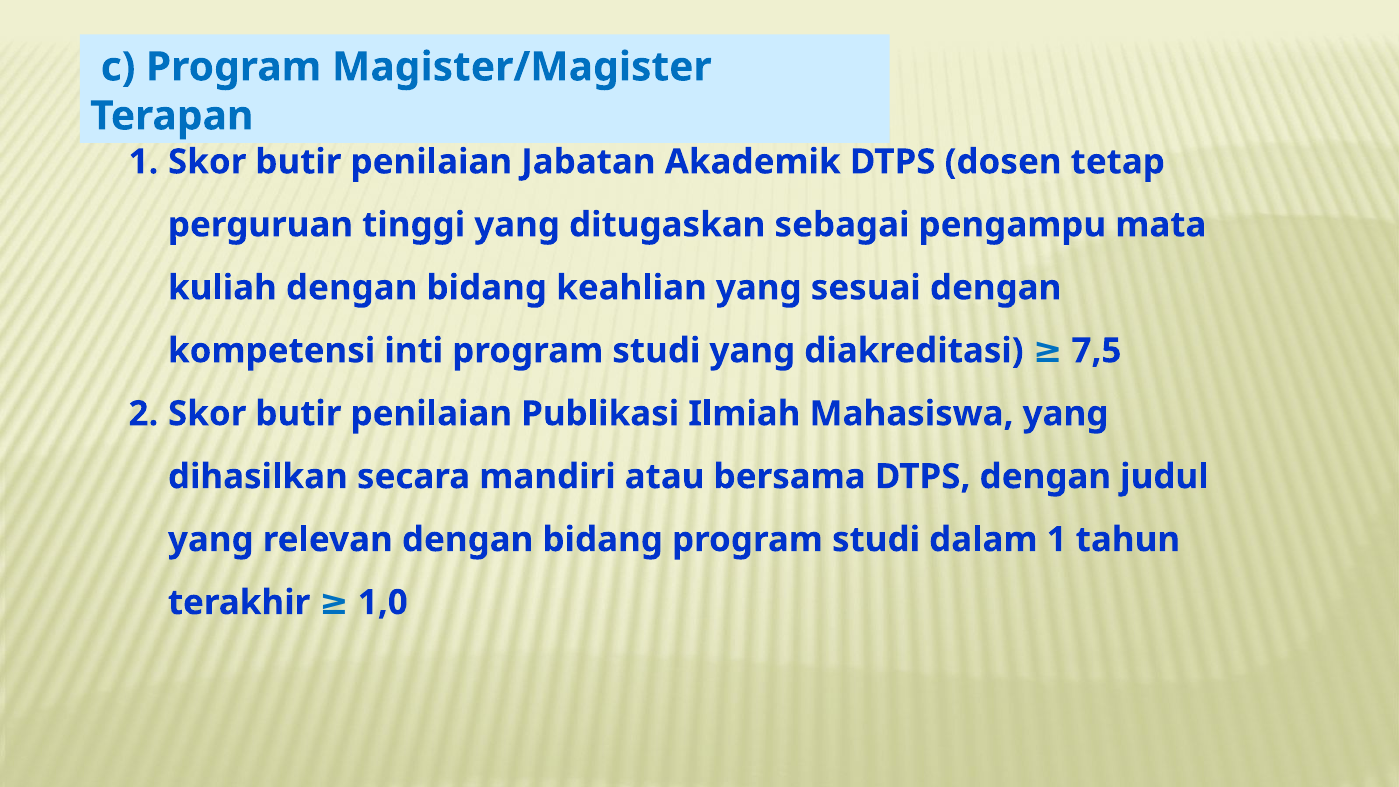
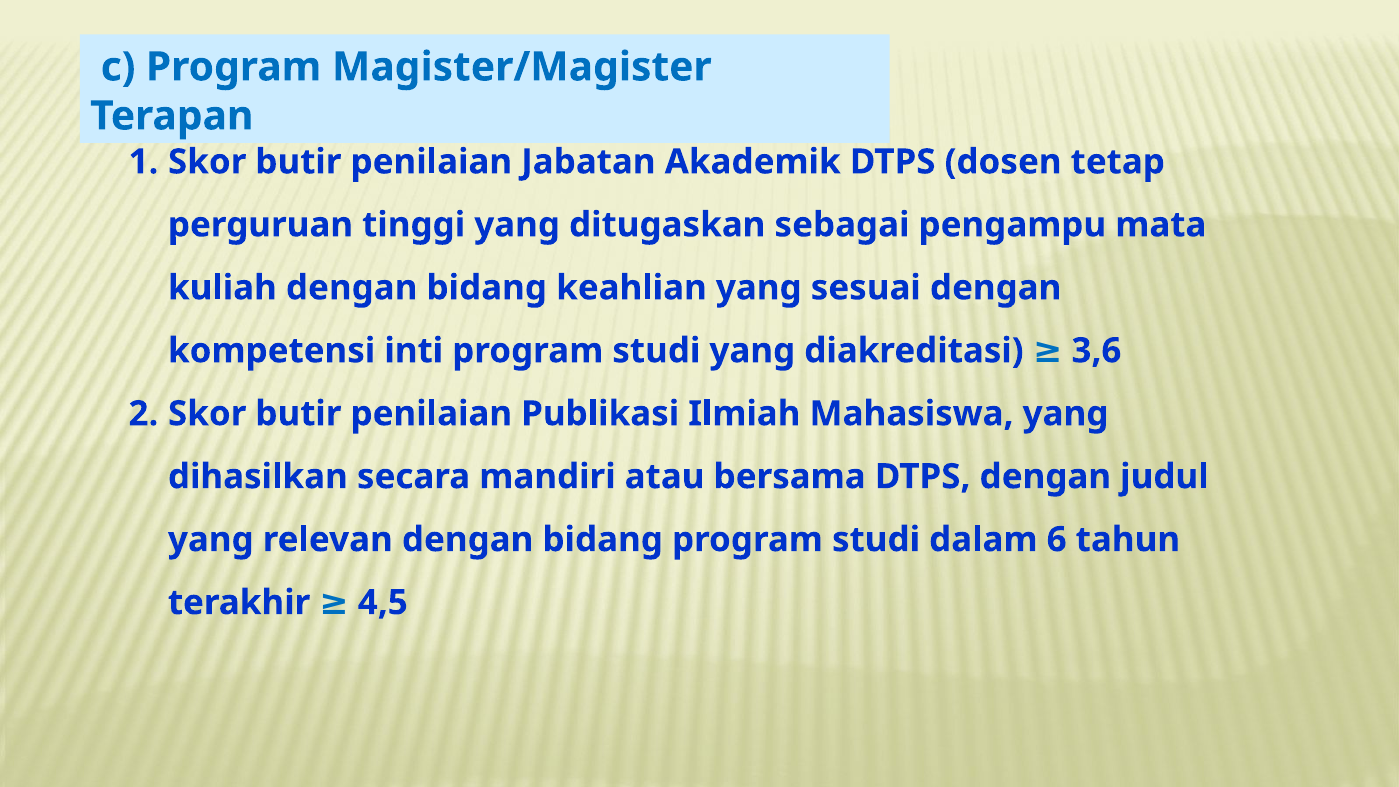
7,5: 7,5 -> 3,6
dalam 1: 1 -> 6
1,0: 1,0 -> 4,5
